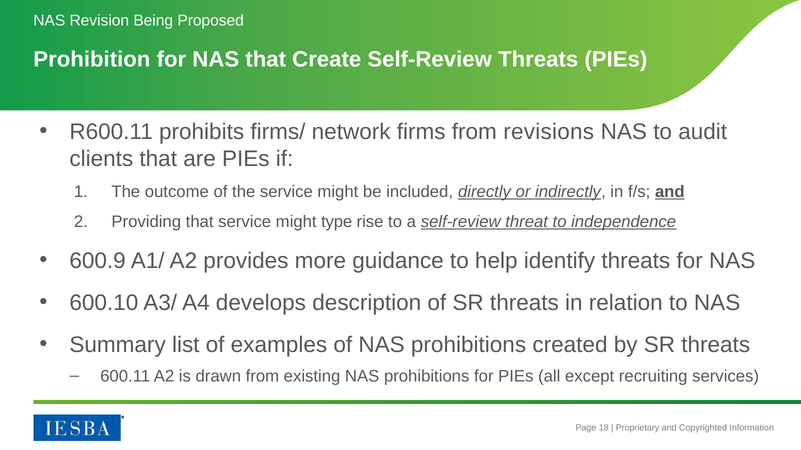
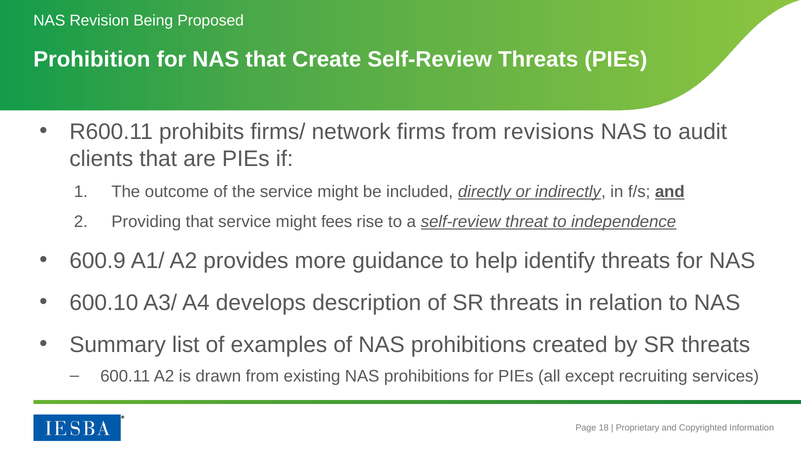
type: type -> fees
